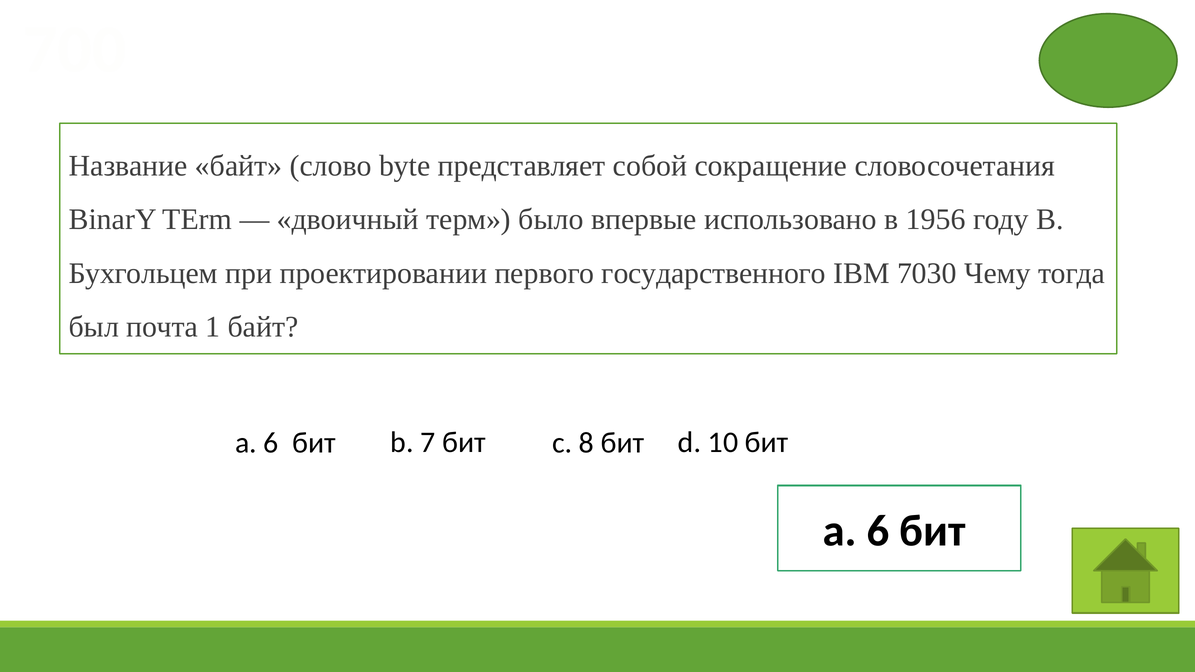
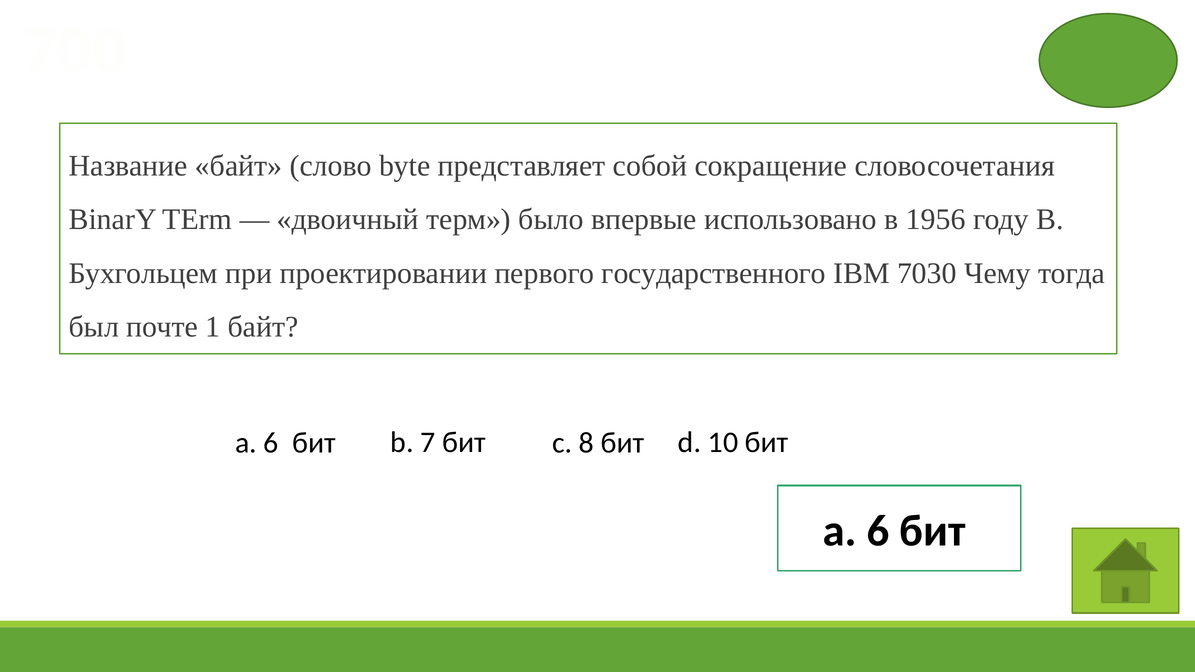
почта: почта -> почте
